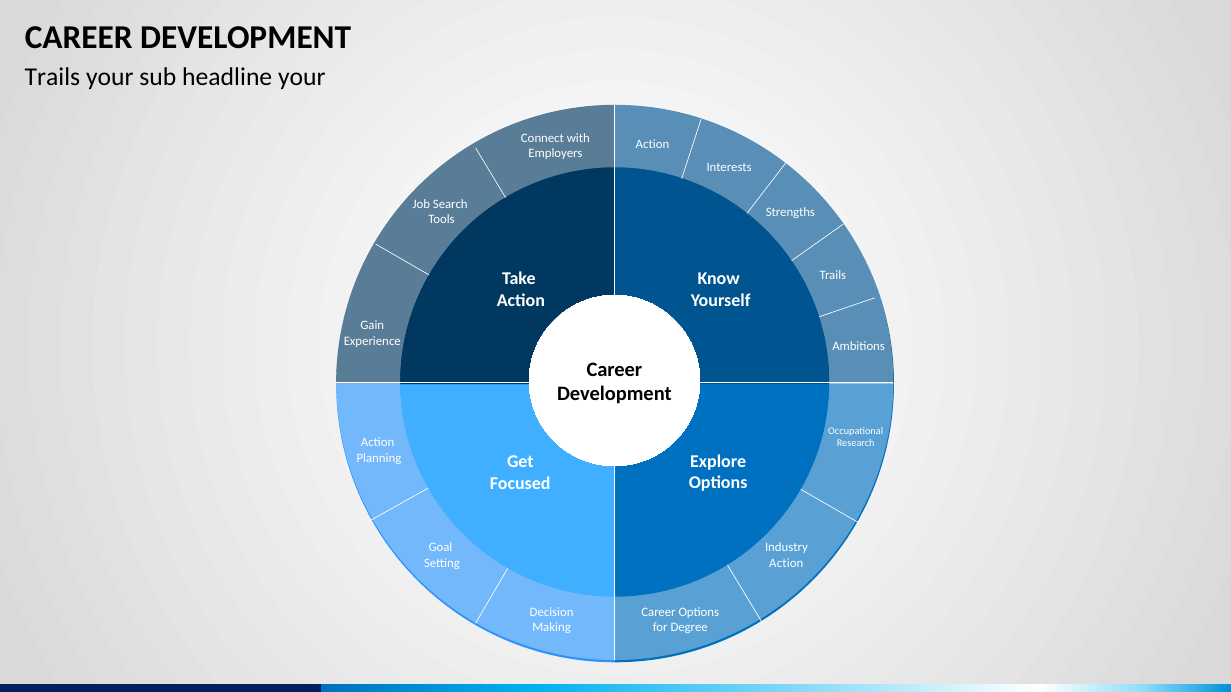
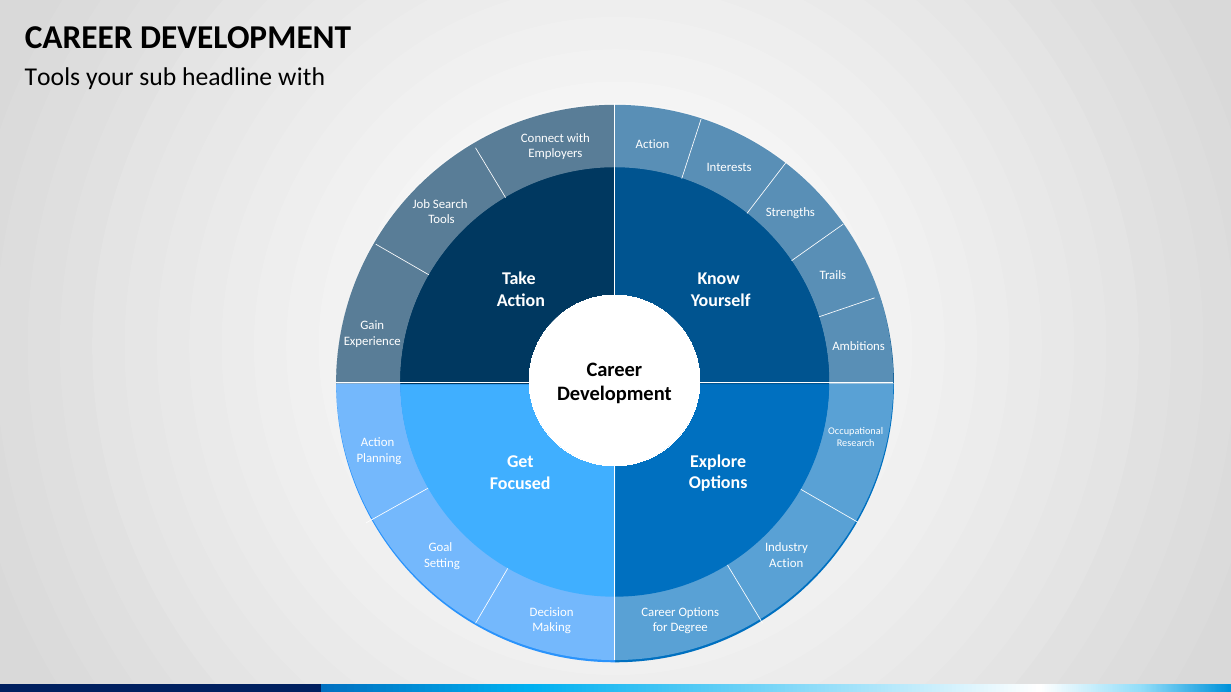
Trails at (52, 77): Trails -> Tools
headline your: your -> with
